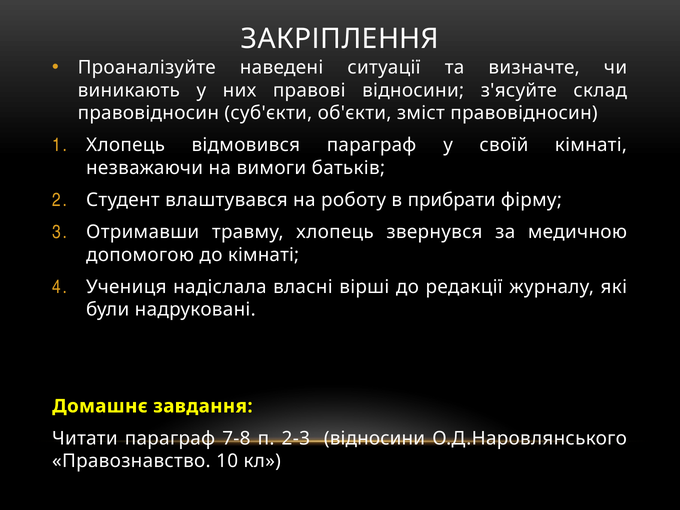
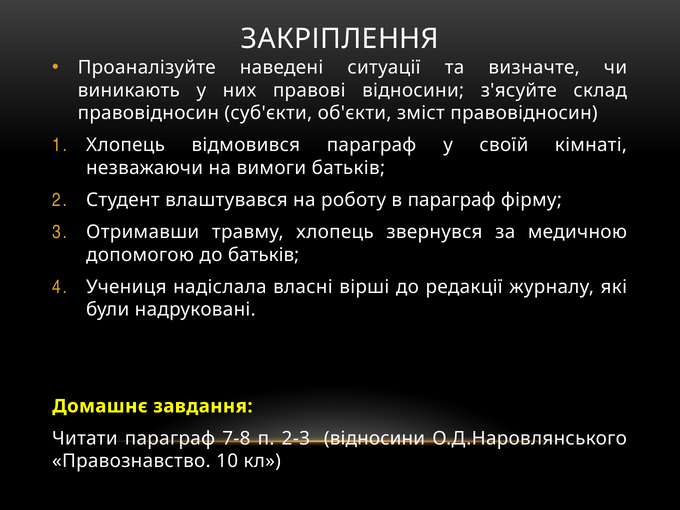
в прибрати: прибрати -> параграф
до кімнаті: кімнаті -> батьків
